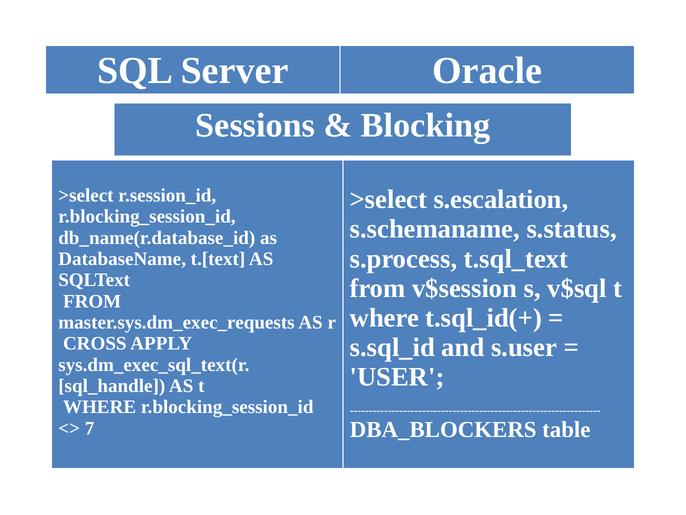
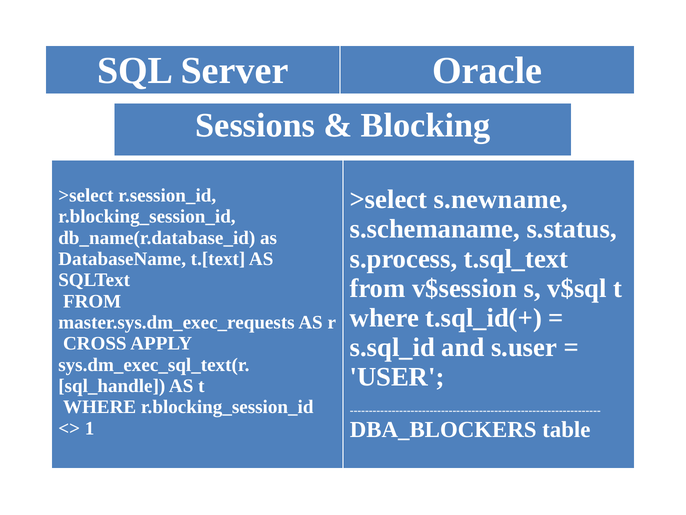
s.escalation: s.escalation -> s.newname
7: 7 -> 1
